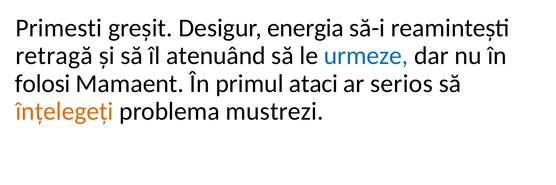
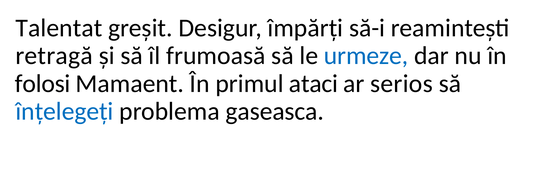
Primesti: Primesti -> Talentat
energia: energia -> împărți
atenuând: atenuând -> frumoasă
înțelegeți colour: orange -> blue
mustrezi: mustrezi -> gaseasca
